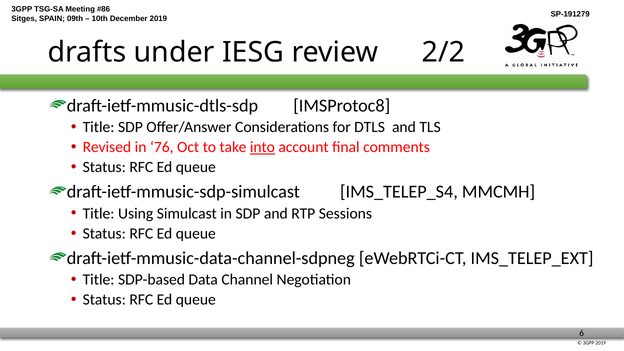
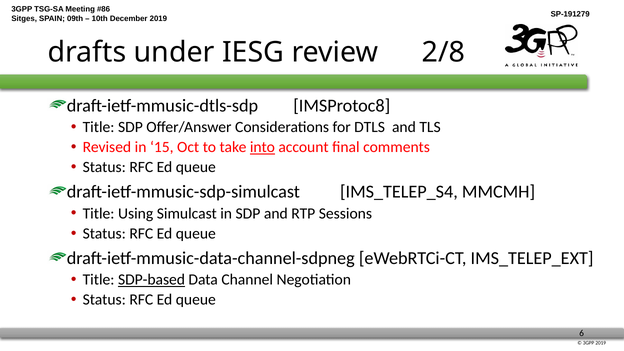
2/2: 2/2 -> 2/8
76: 76 -> 15
SDP-based underline: none -> present
